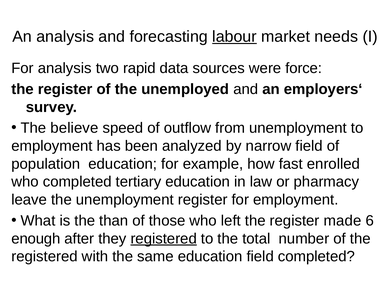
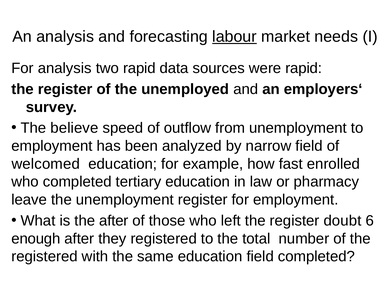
were force: force -> rapid
population: population -> welcomed
the than: than -> after
made: made -> doubt
registered at (164, 239) underline: present -> none
